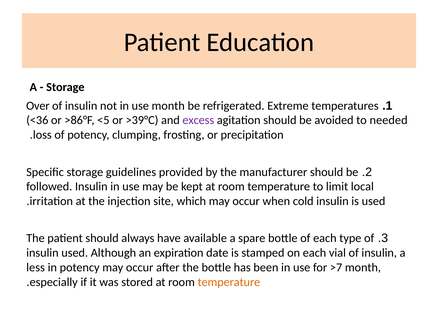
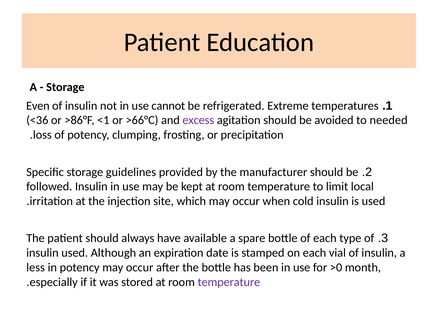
Over: Over -> Even
use month: month -> cannot
<5: <5 -> <1
>39°C: >39°C -> >66°C
>7: >7 -> >0
temperature at (229, 282) colour: orange -> purple
